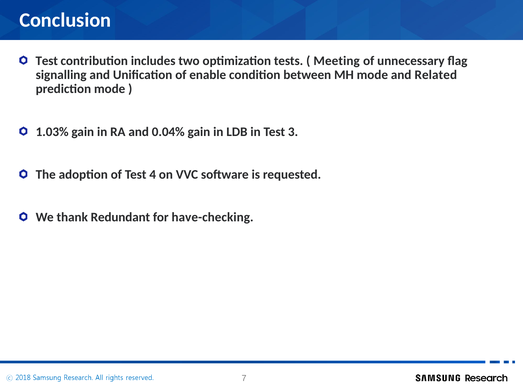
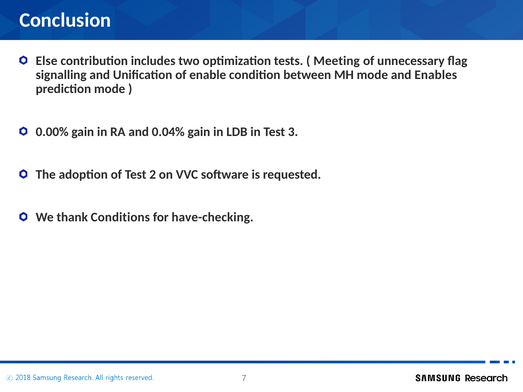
Test at (47, 61): Test -> Else
Related: Related -> Enables
1.03%: 1.03% -> 0.00%
4: 4 -> 2
Redundant: Redundant -> Conditions
